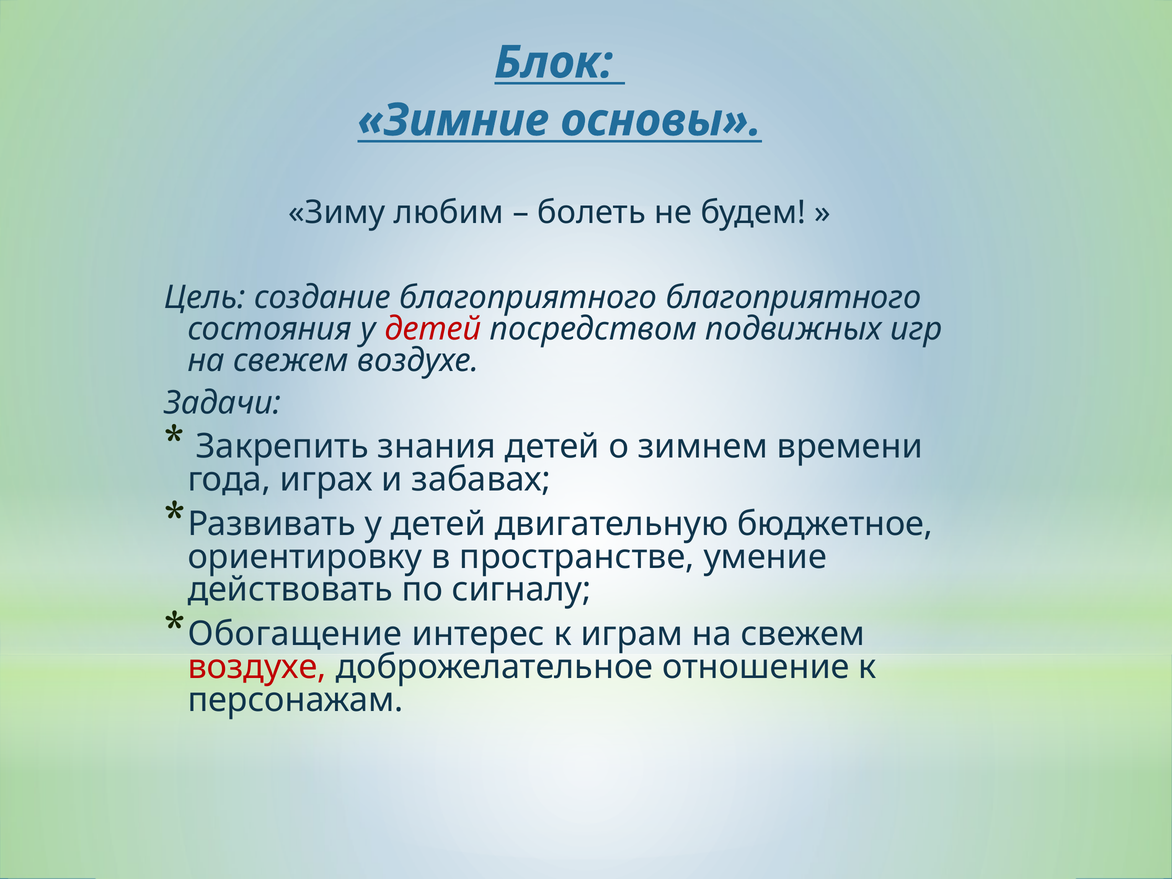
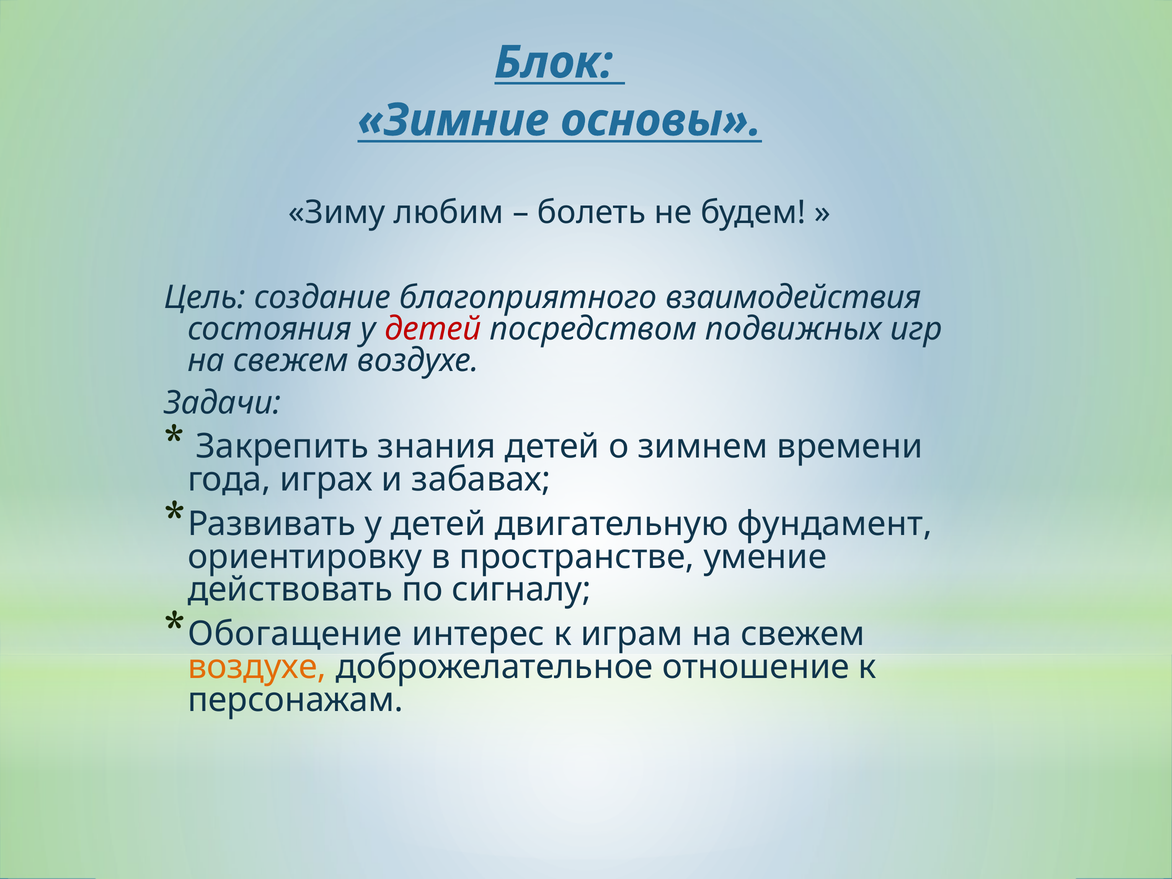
благоприятного благоприятного: благоприятного -> взаимодействия
бюджетное: бюджетное -> фундамент
воздухе at (257, 667) colour: red -> orange
